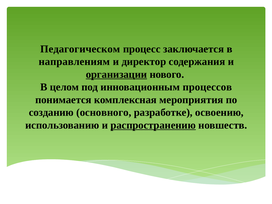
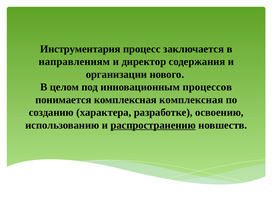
Педагогическом: Педагогическом -> Инструментария
организации underline: present -> none
комплексная мероприятия: мероприятия -> комплексная
основного: основного -> характера
